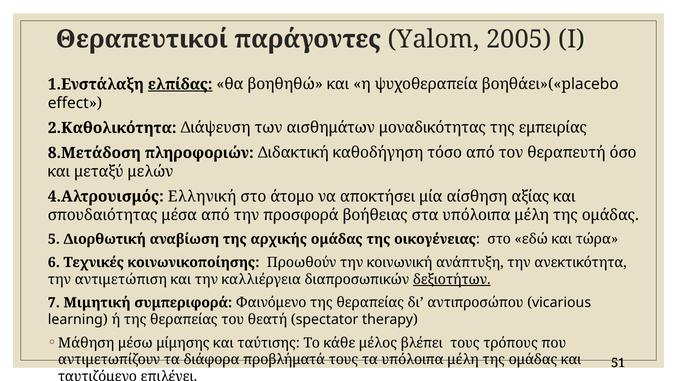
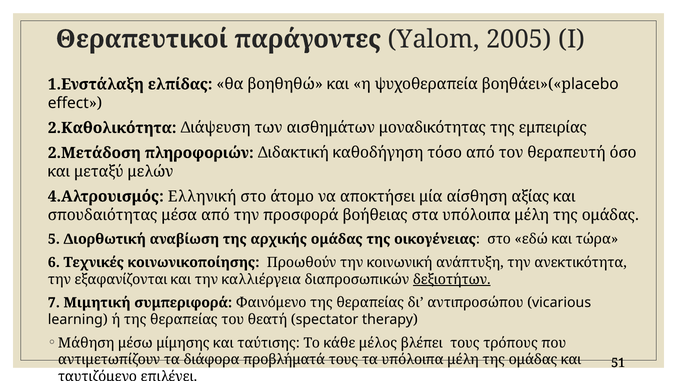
ελπίδας underline: present -> none
8.Μετάδοση: 8.Μετάδοση -> 2.Μετάδοση
αντιμετώπιση: αντιμετώπιση -> εξαφανίζονται
